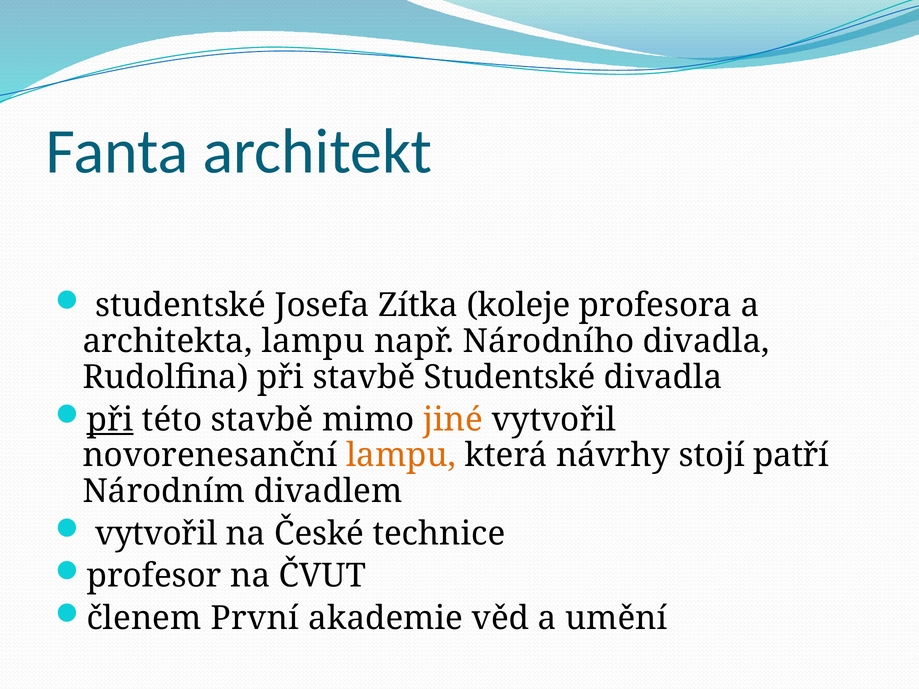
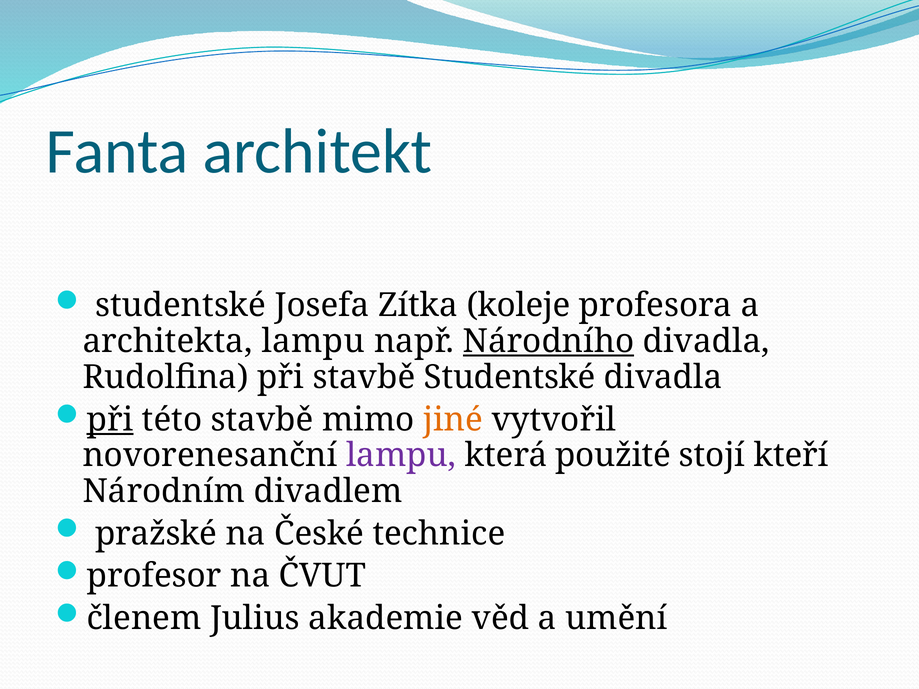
Národního underline: none -> present
lampu at (401, 456) colour: orange -> purple
návrhy: návrhy -> použité
patří: patří -> kteří
vytvořil at (156, 534): vytvořil -> pražské
První: První -> Julius
